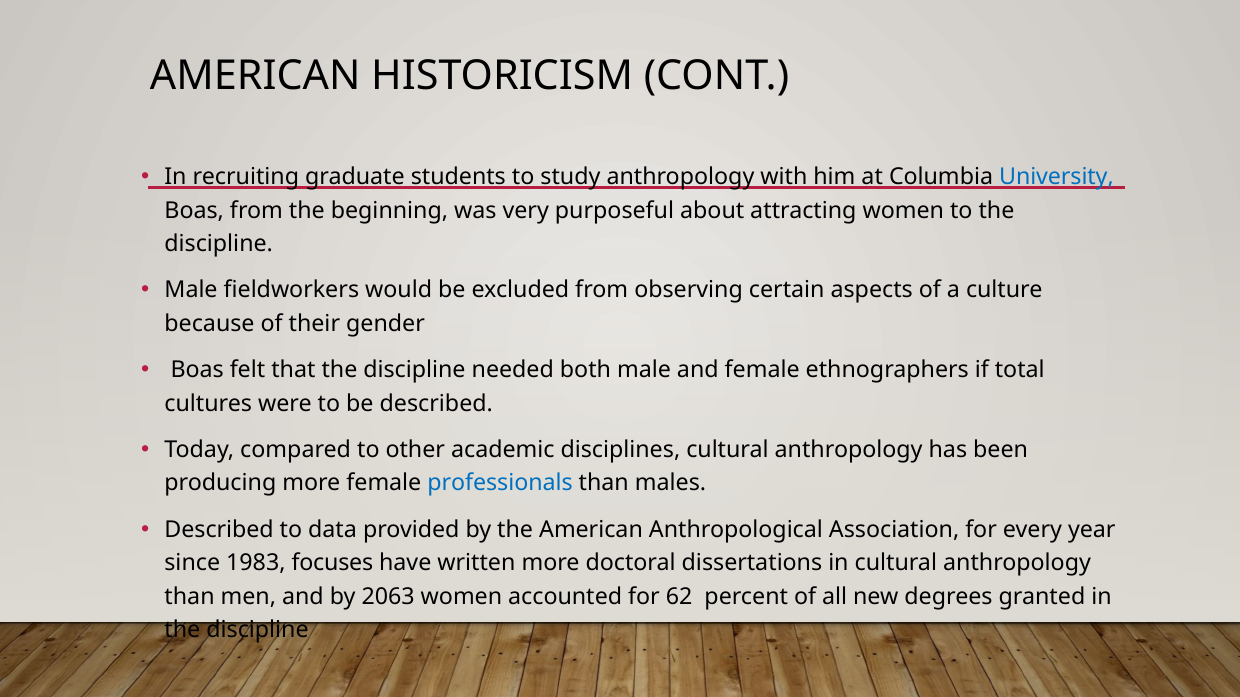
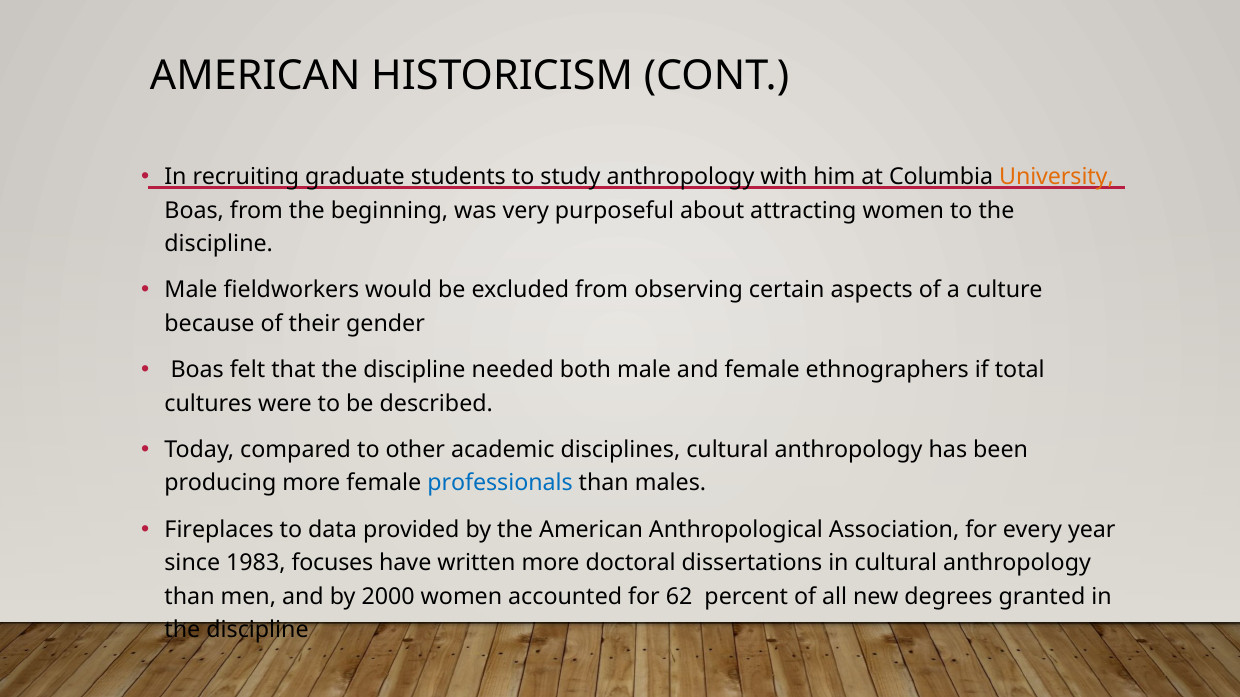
University colour: blue -> orange
Described at (219, 530): Described -> Fireplaces
2063: 2063 -> 2000
